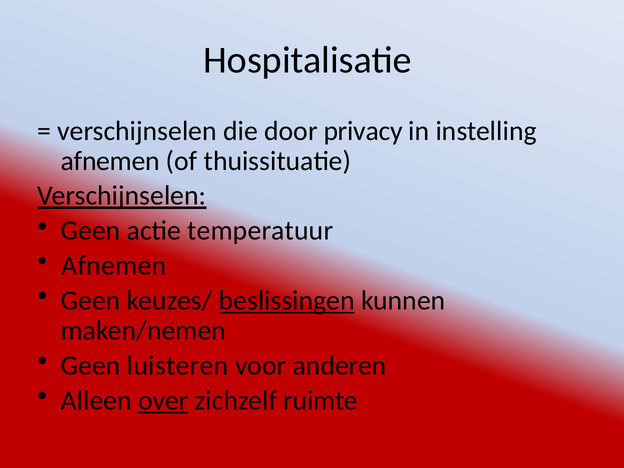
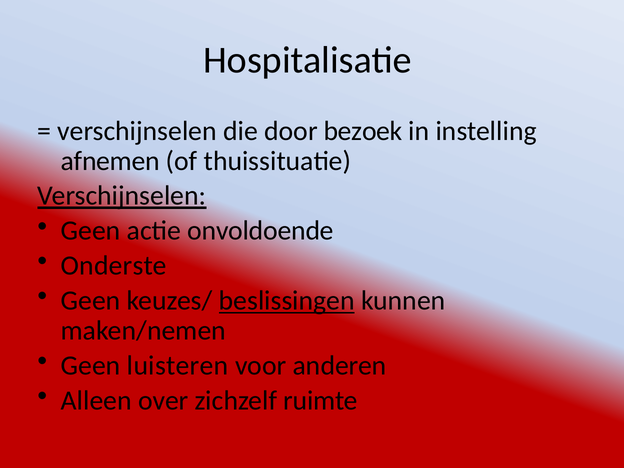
privacy: privacy -> bezoek
temperatuur: temperatuur -> onvoldoende
Afnemen at (114, 266): Afnemen -> Onderste
over underline: present -> none
